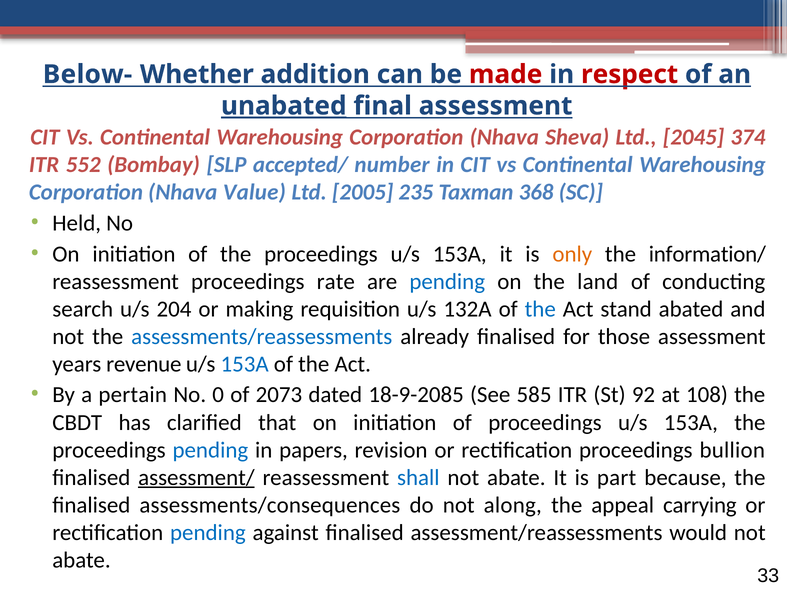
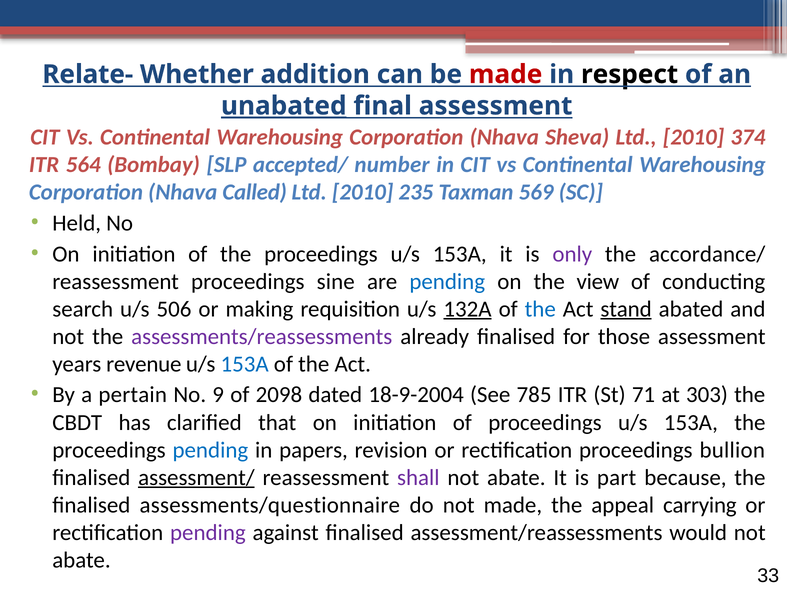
Below-: Below- -> Relate-
respect colour: red -> black
Sheva Ltd 2045: 2045 -> 2010
552: 552 -> 564
Value: Value -> Called
2005 at (363, 192): 2005 -> 2010
368: 368 -> 569
only colour: orange -> purple
information/: information/ -> accordance/
rate: rate -> sine
land: land -> view
204: 204 -> 506
132A underline: none -> present
stand underline: none -> present
assessments/reassessments colour: blue -> purple
0: 0 -> 9
2073: 2073 -> 2098
18-9-2085: 18-9-2085 -> 18-9-2004
585: 585 -> 785
92: 92 -> 71
108: 108 -> 303
shall colour: blue -> purple
assessments/consequences: assessments/consequences -> assessments/questionnaire
not along: along -> made
pending at (208, 533) colour: blue -> purple
